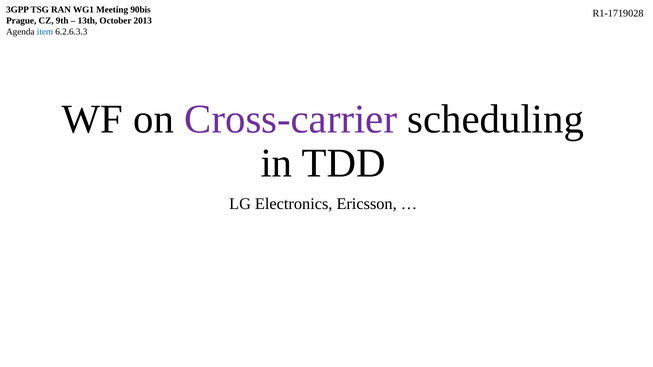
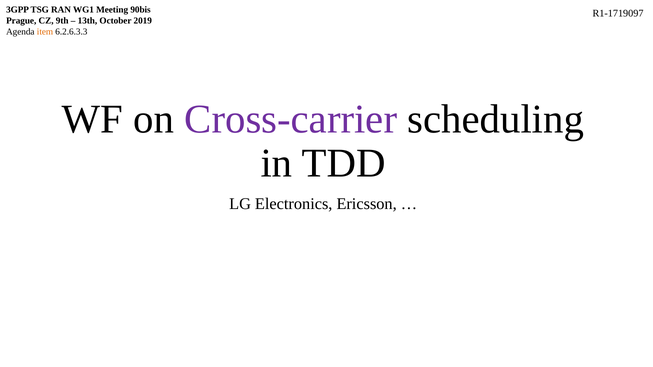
R1-1719028: R1-1719028 -> R1-1719097
2013: 2013 -> 2019
item colour: blue -> orange
